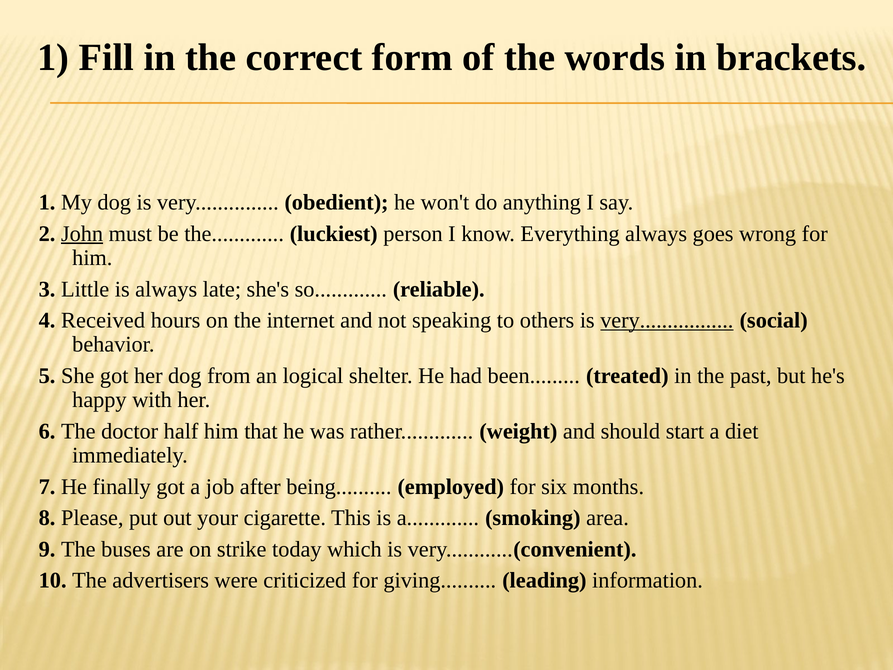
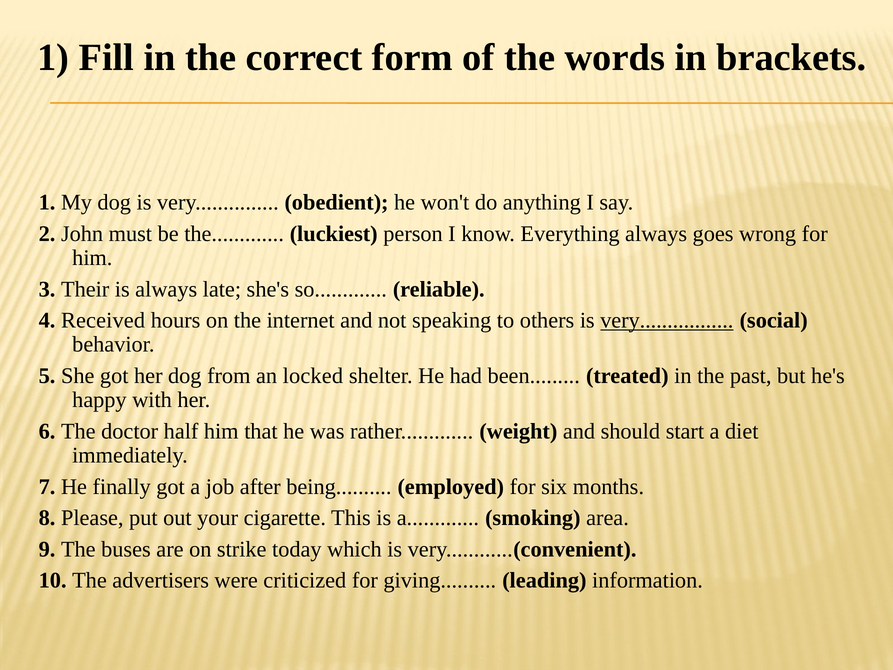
John underline: present -> none
Little: Little -> Their
logical: logical -> locked
